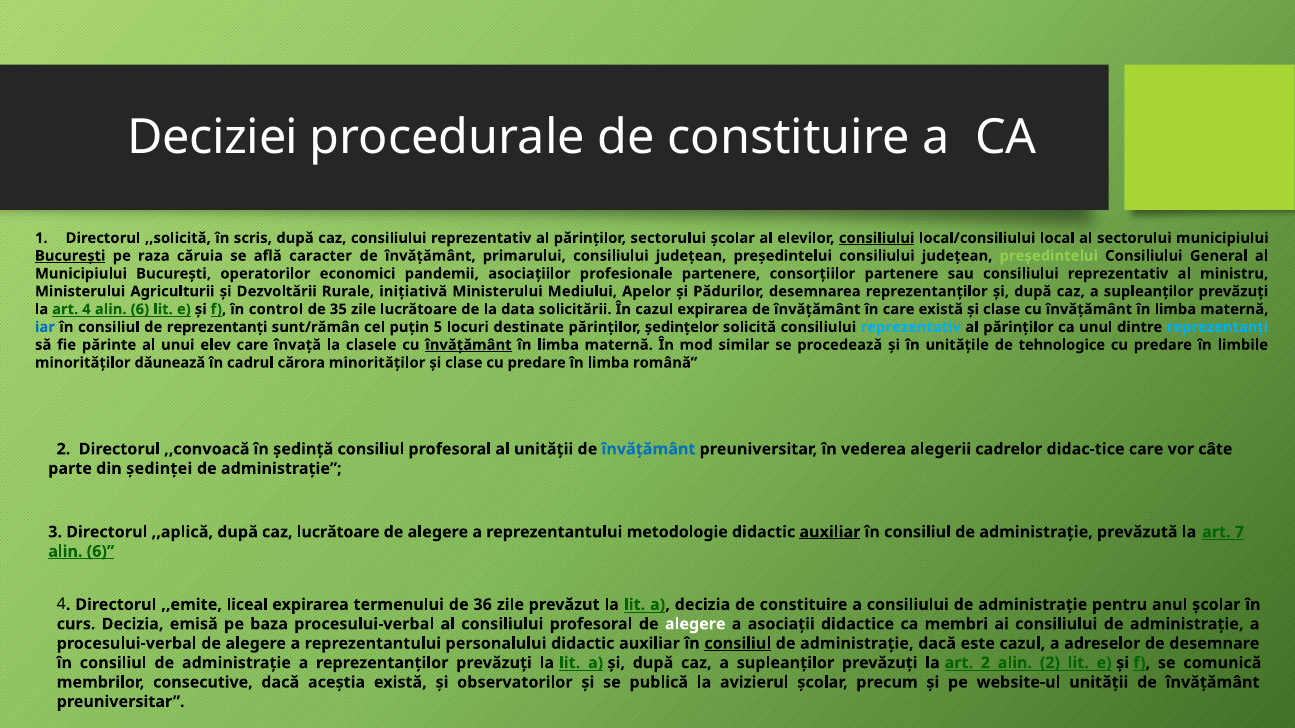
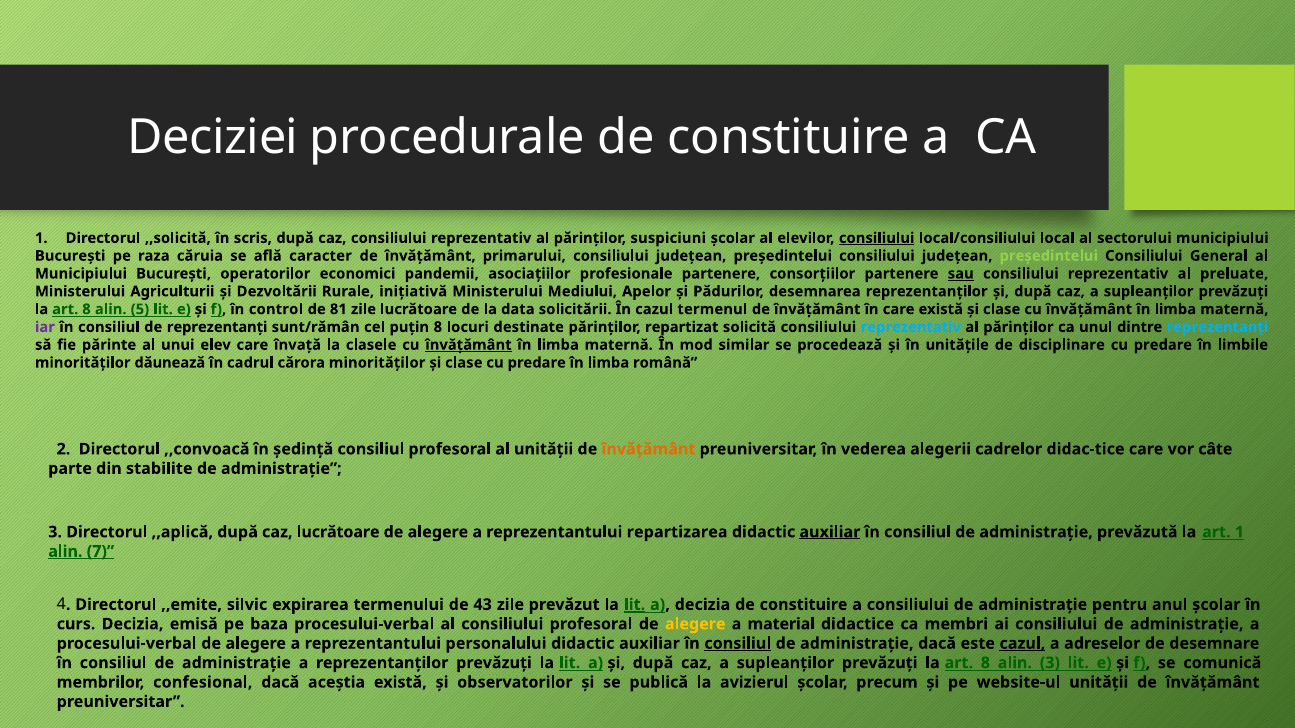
părinților sectorului: sectorului -> suspiciuni
București at (70, 256) underline: present -> none
sau underline: none -> present
ministru: ministru -> preluate
4 at (86, 309): 4 -> 8
6 at (140, 309): 6 -> 5
35: 35 -> 81
cazul expirarea: expirarea -> termenul
iar colour: blue -> purple
puțin 5: 5 -> 8
ședințelor: ședințelor -> repartizat
tehnologice: tehnologice -> disciplinare
învățământ at (648, 449) colour: blue -> orange
ședinței: ședinței -> stabilite
metodologie: metodologie -> repartizarea
art 7: 7 -> 1
6 at (100, 552): 6 -> 7
liceal: liceal -> silvic
36: 36 -> 43
lit at (635, 605) underline: none -> present
alegere at (695, 624) colour: white -> yellow
asociații: asociații -> material
cazul at (1022, 644) underline: none -> present
2 at (985, 663): 2 -> 8
alin 2: 2 -> 3
consecutive: consecutive -> confesional
